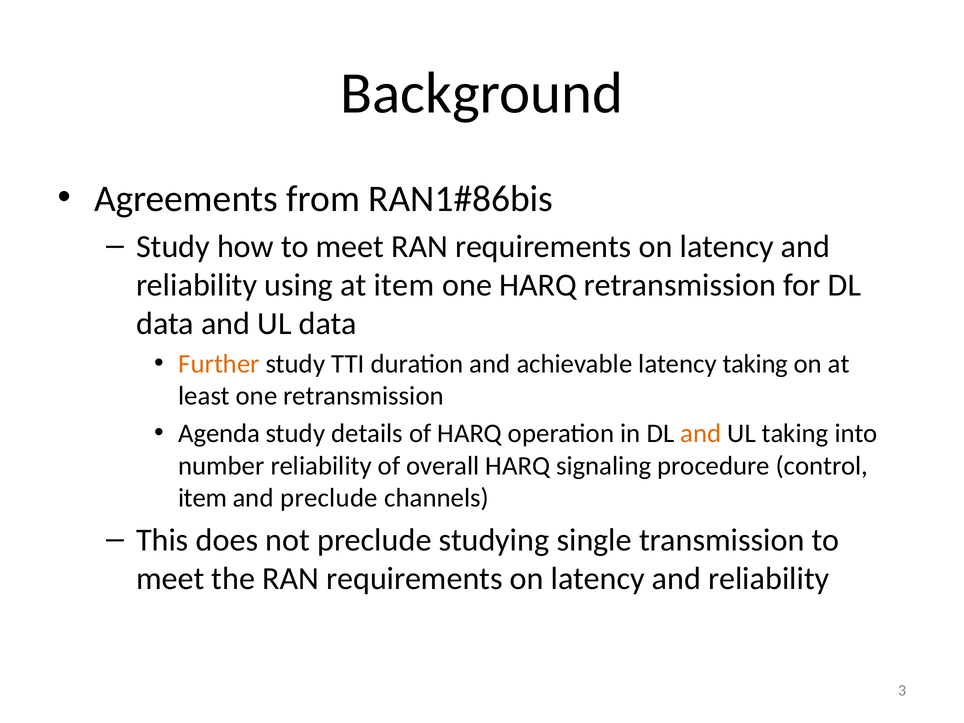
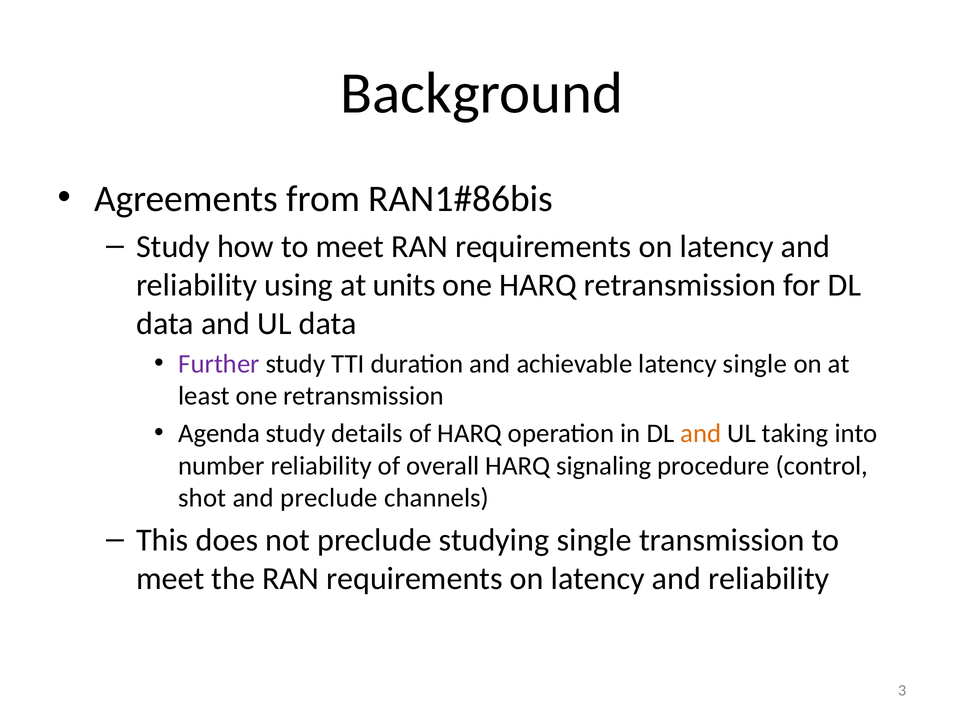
at item: item -> units
Further colour: orange -> purple
latency taking: taking -> single
item at (203, 498): item -> shot
